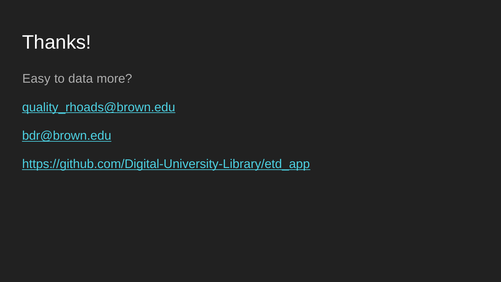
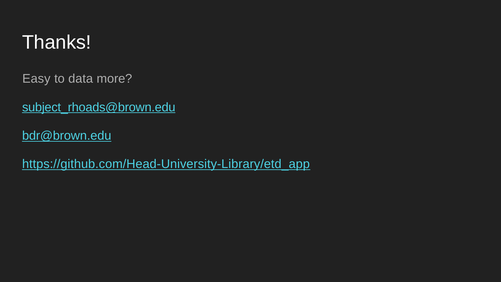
quality_rhoads@brown.edu: quality_rhoads@brown.edu -> subject_rhoads@brown.edu
https://github.com/Digital-University-Library/etd_app: https://github.com/Digital-University-Library/etd_app -> https://github.com/Head-University-Library/etd_app
